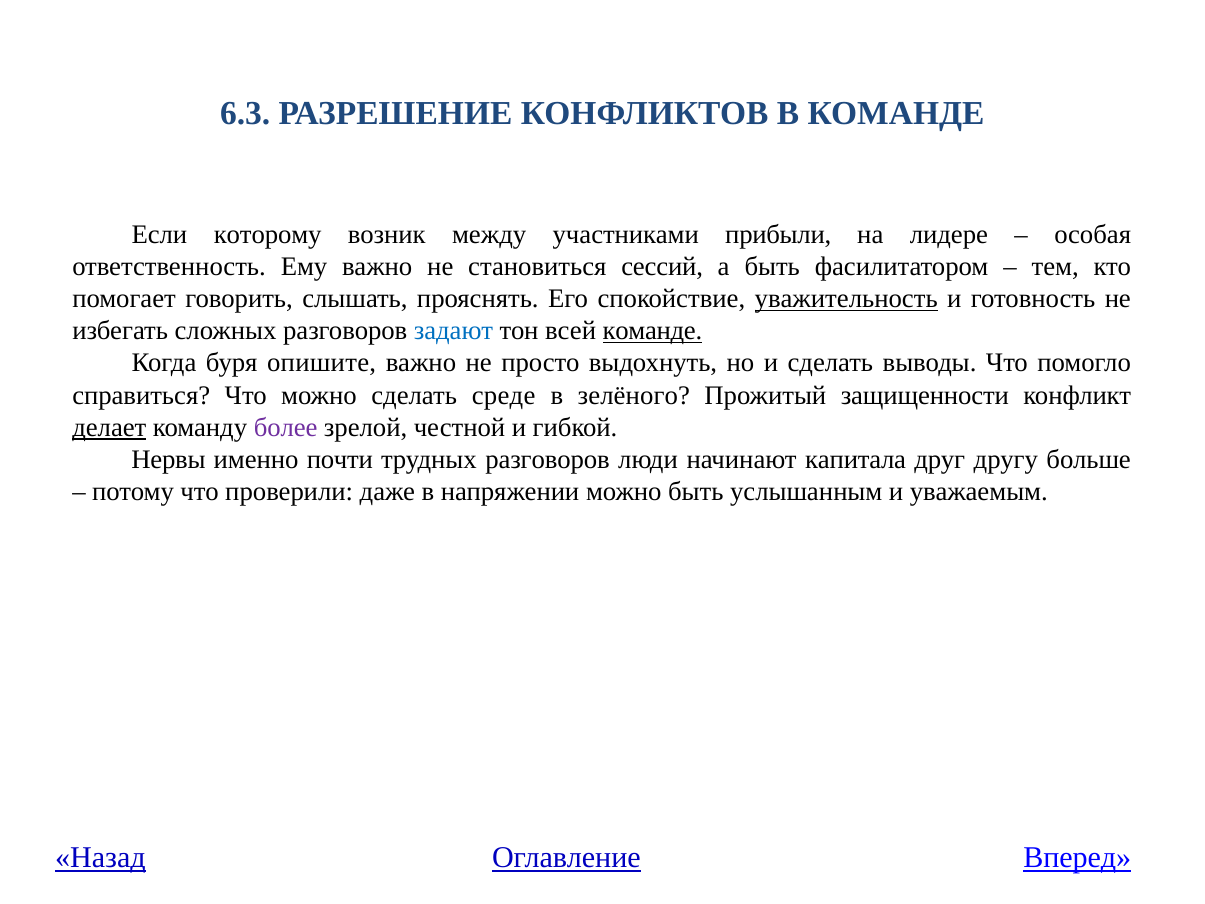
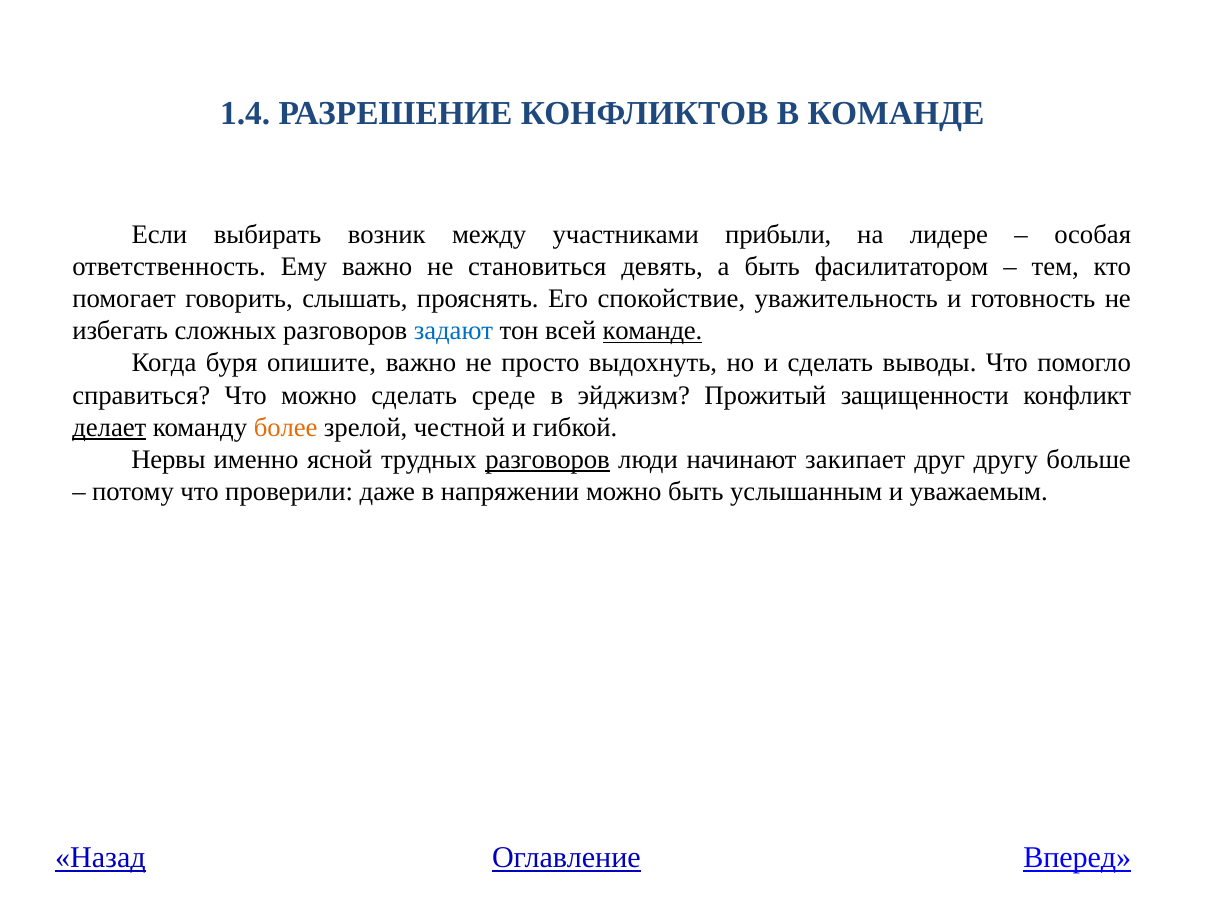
6.3: 6.3 -> 1.4
которому: которому -> выбирать
сессий: сессий -> девять
уважительность underline: present -> none
зелёного: зелёного -> эйджизм
более colour: purple -> orange
почти: почти -> ясной
разговоров at (548, 459) underline: none -> present
капитала: капитала -> закипает
